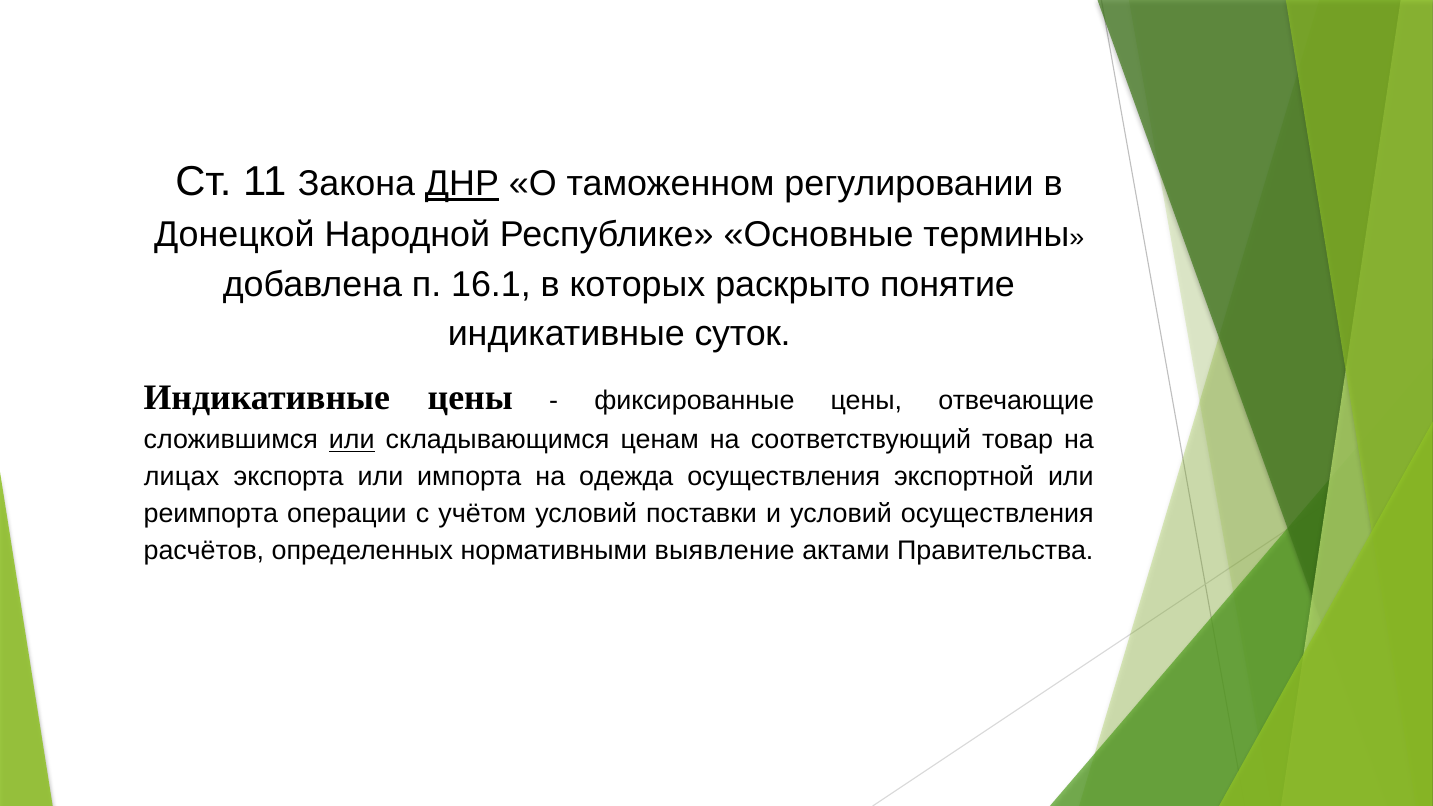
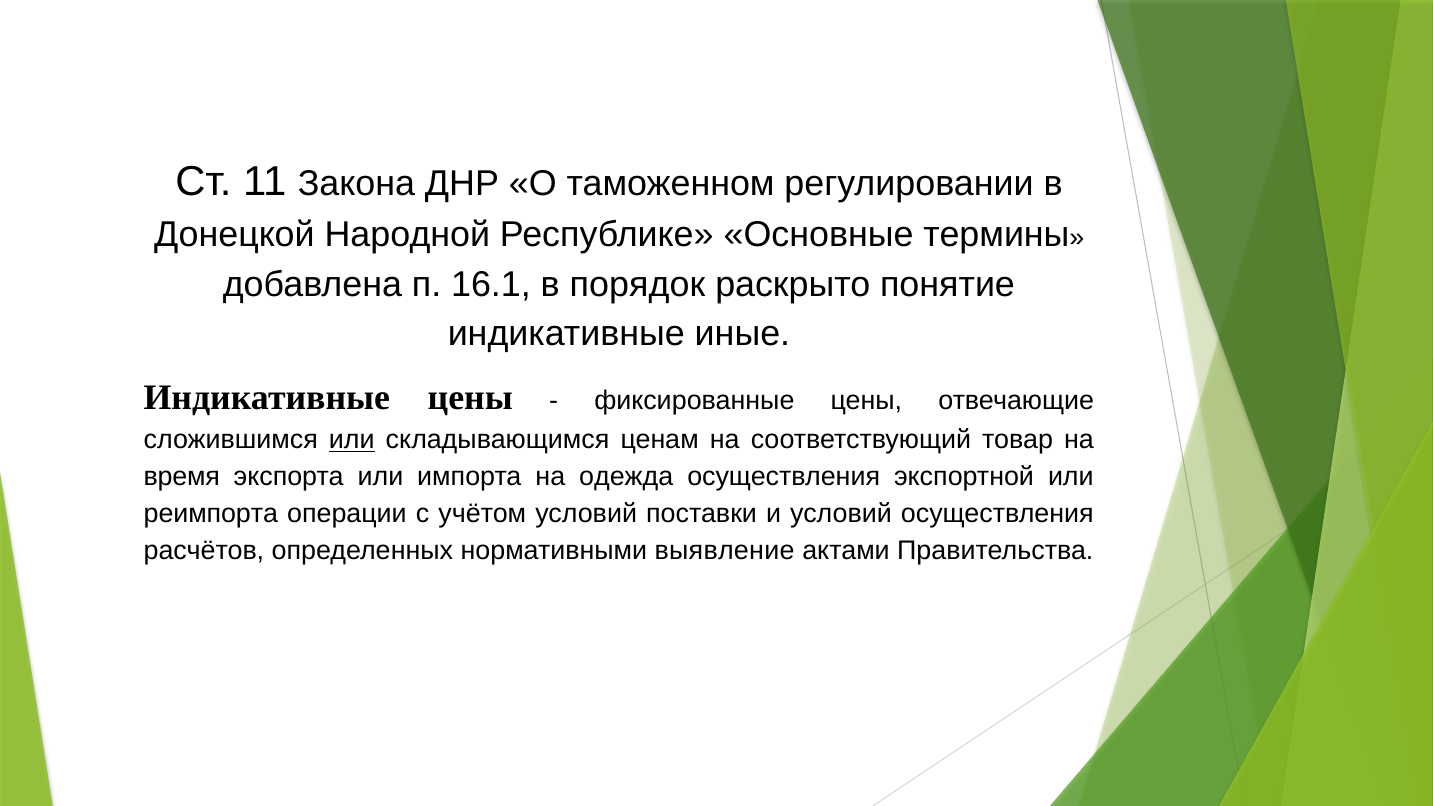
ДНР underline: present -> none
которых: которых -> порядок
суток: суток -> иные
лицах: лицах -> время
